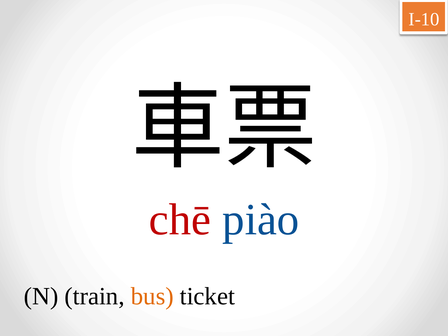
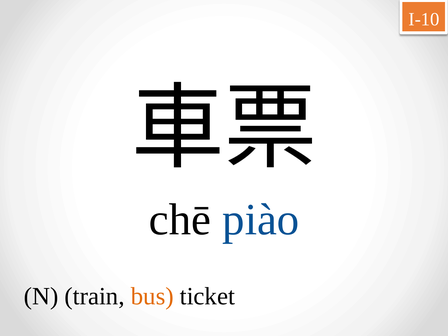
chē colour: red -> black
